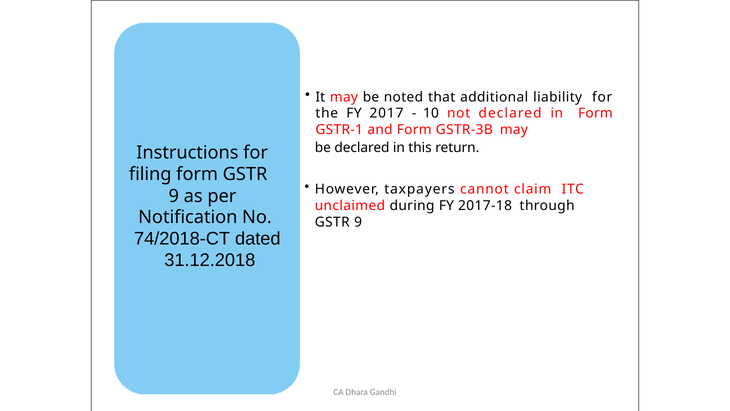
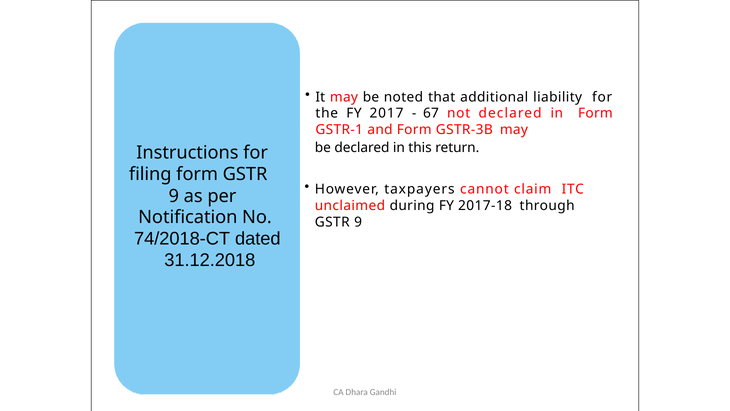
10: 10 -> 67
